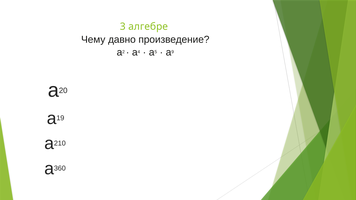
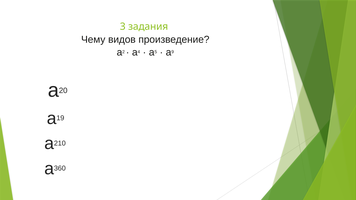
алгебре: алгебре -> задания
давно: давно -> видов
